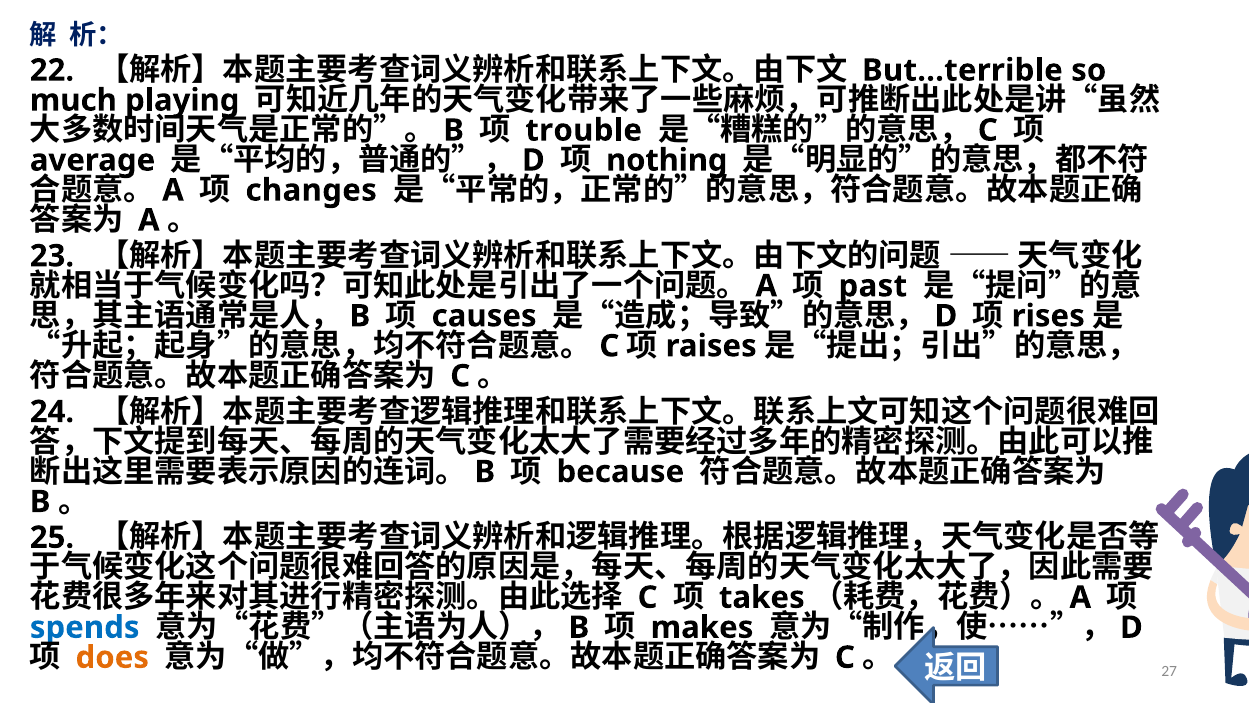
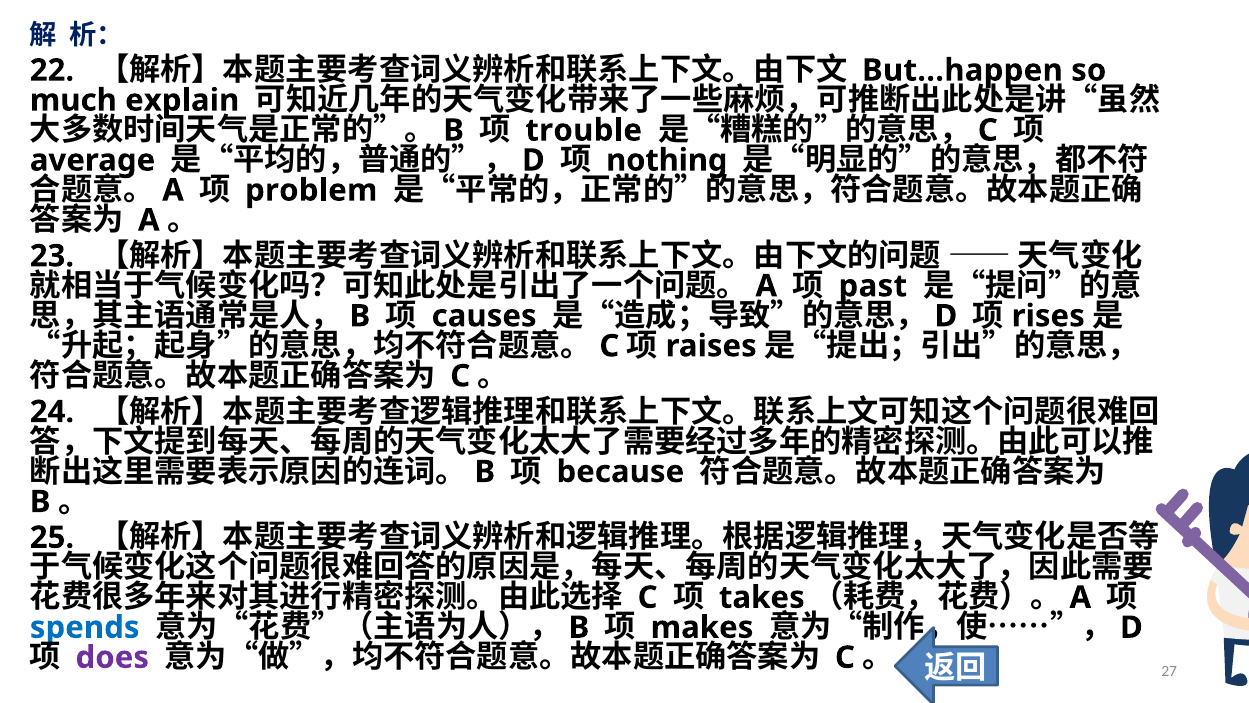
But...terrible: But...terrible -> But...happen
playing: playing -> explain
changes: changes -> problem
does colour: orange -> purple
